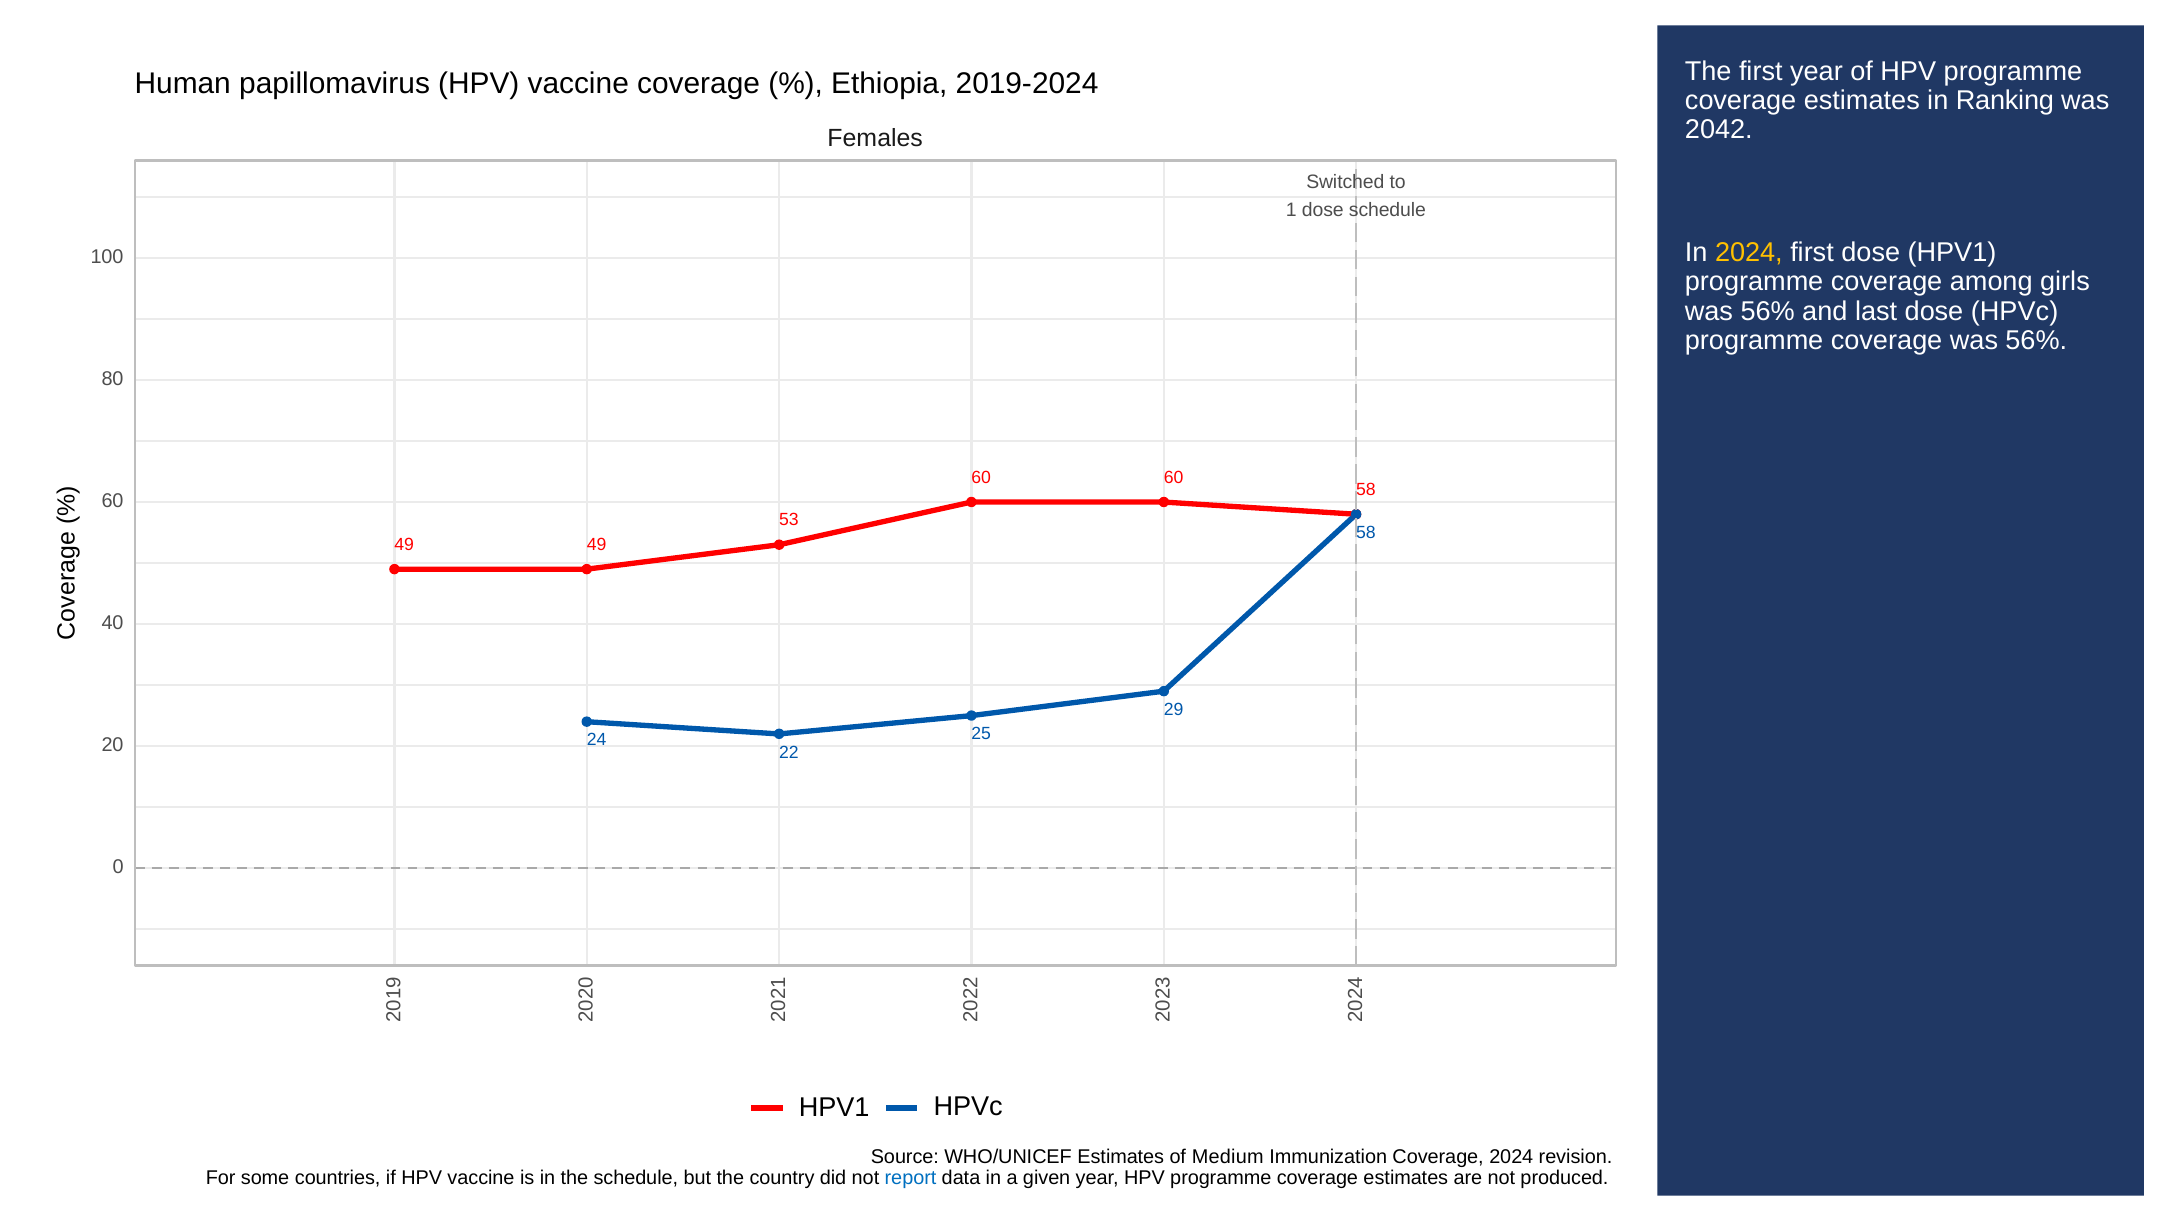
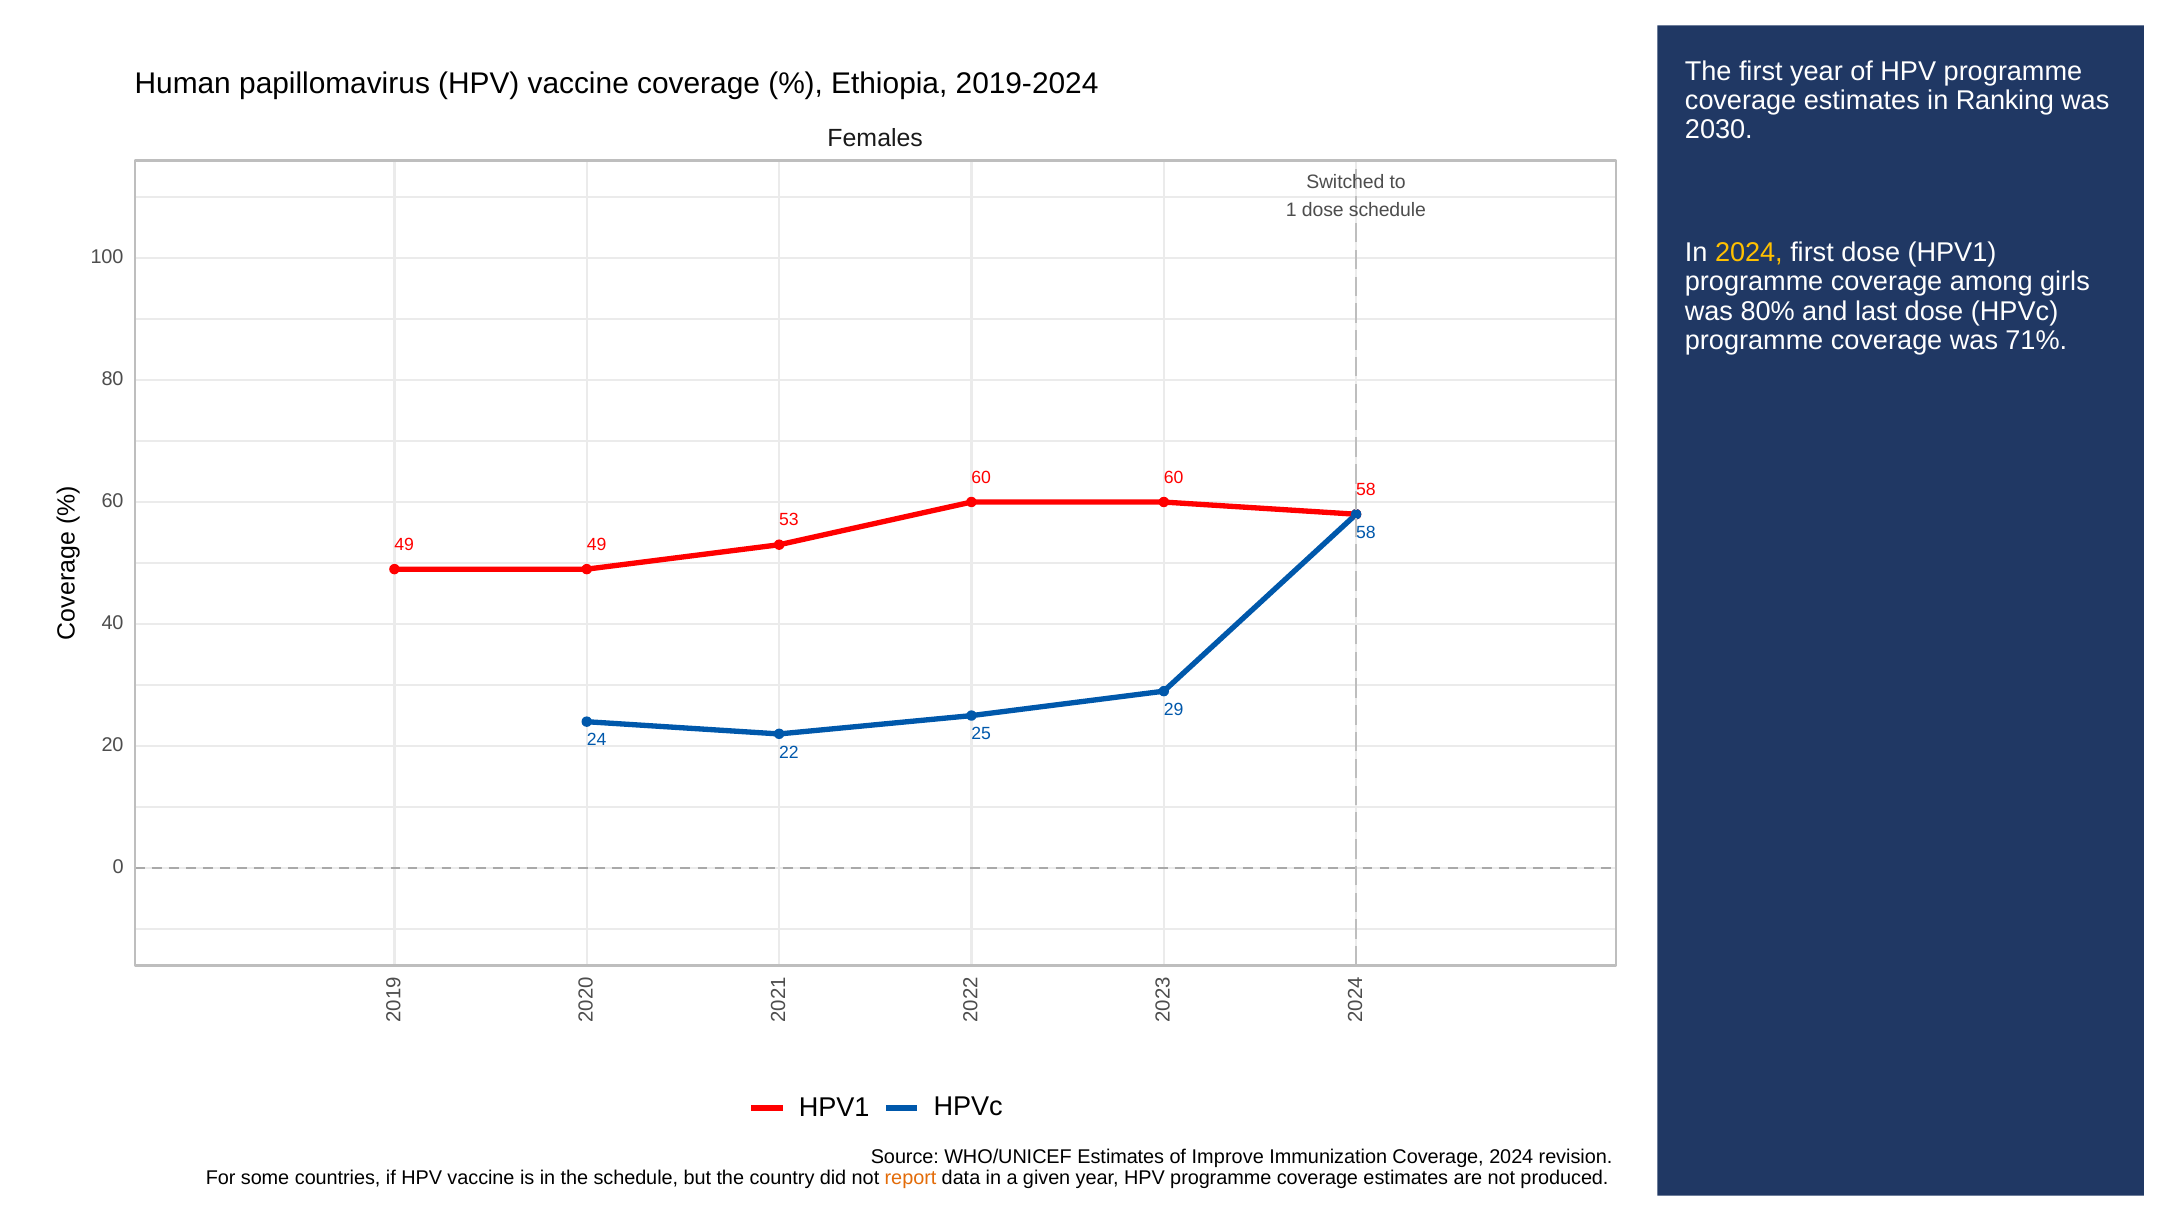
2042: 2042 -> 2030
56% at (1768, 311): 56% -> 80%
coverage was 56%: 56% -> 71%
Medium: Medium -> Improve
report colour: blue -> orange
